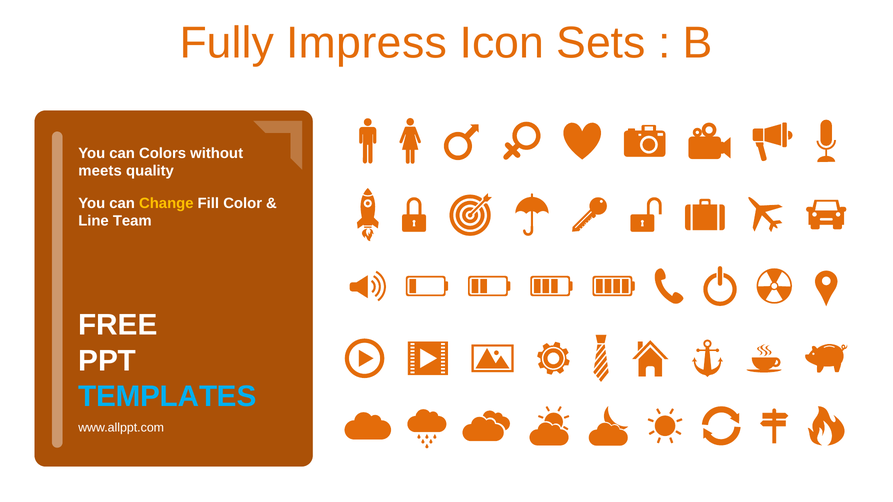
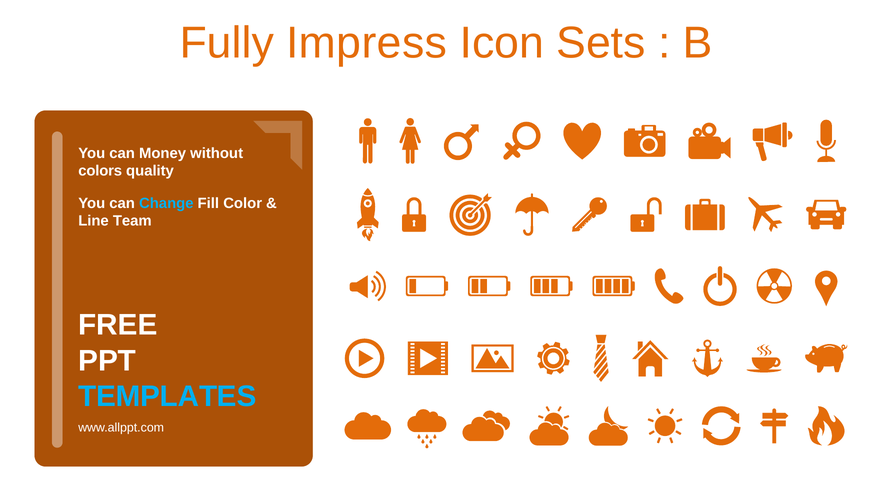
Colors: Colors -> Money
meets: meets -> colors
Change colour: yellow -> light blue
